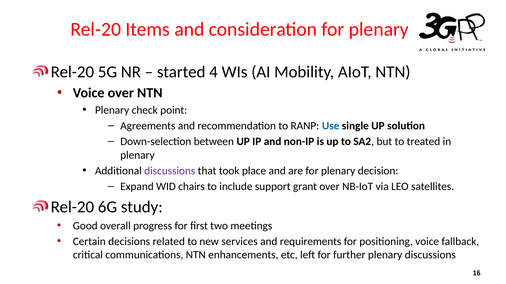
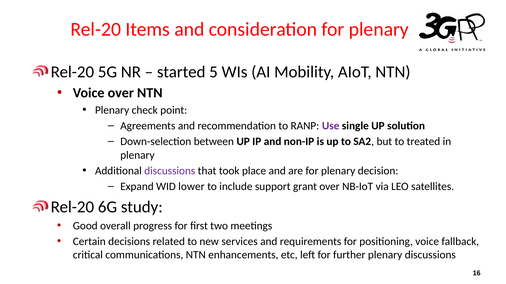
4: 4 -> 5
Use colour: blue -> purple
chairs: chairs -> lower
